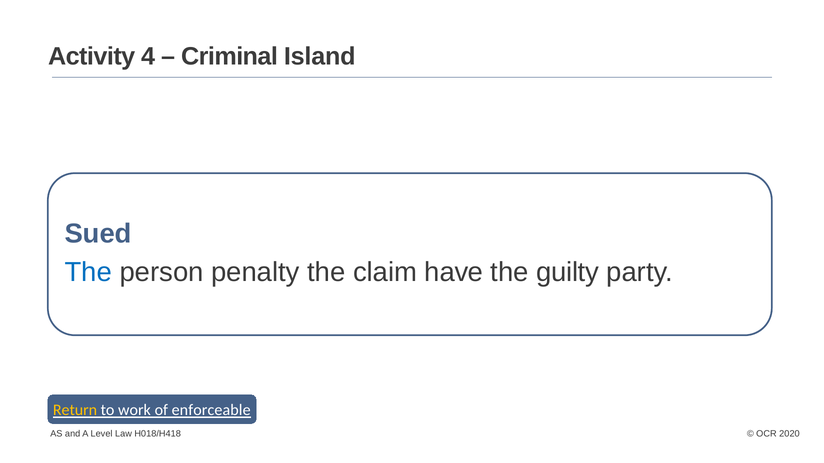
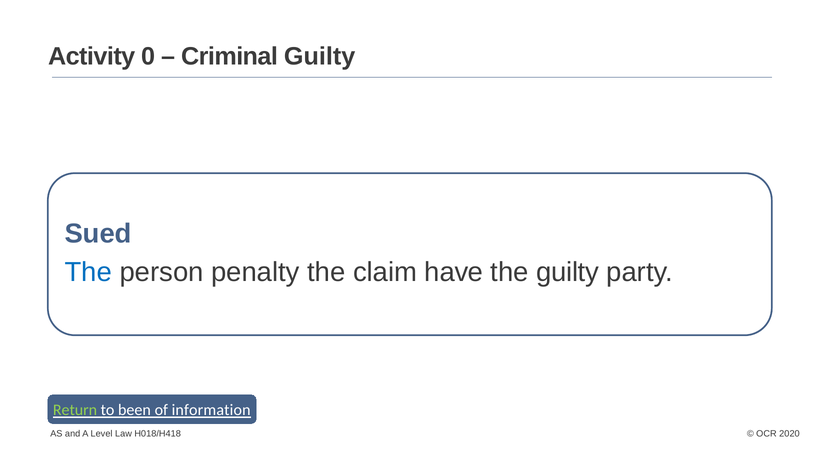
4: 4 -> 0
Criminal Island: Island -> Guilty
Return colour: yellow -> light green
work: work -> been
enforceable: enforceable -> information
